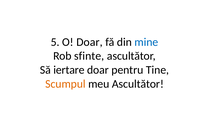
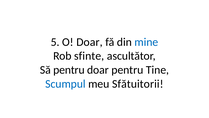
Să iertare: iertare -> pentru
Scumpul colour: orange -> blue
meu Ascultător: Ascultător -> Sfătuitorii
